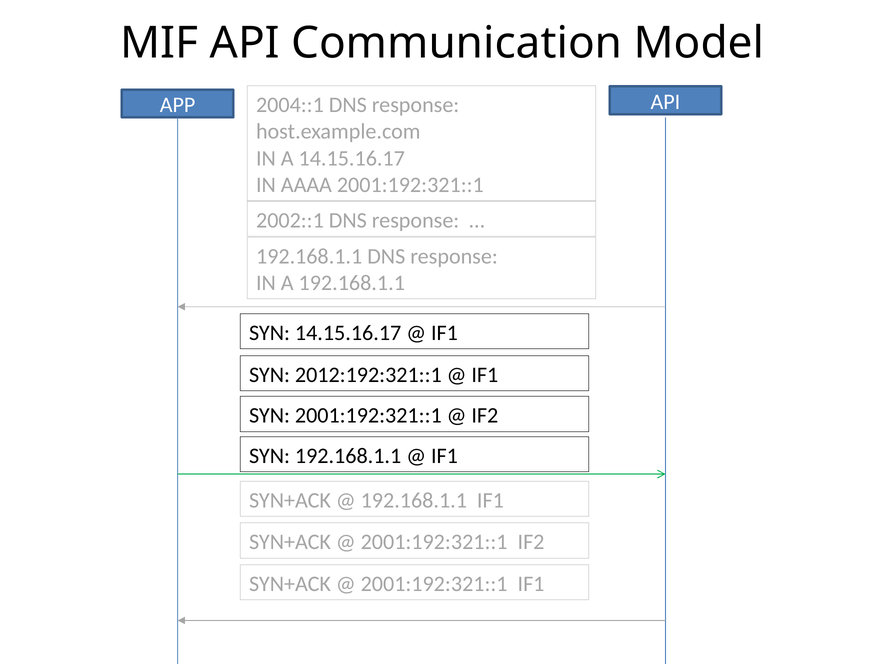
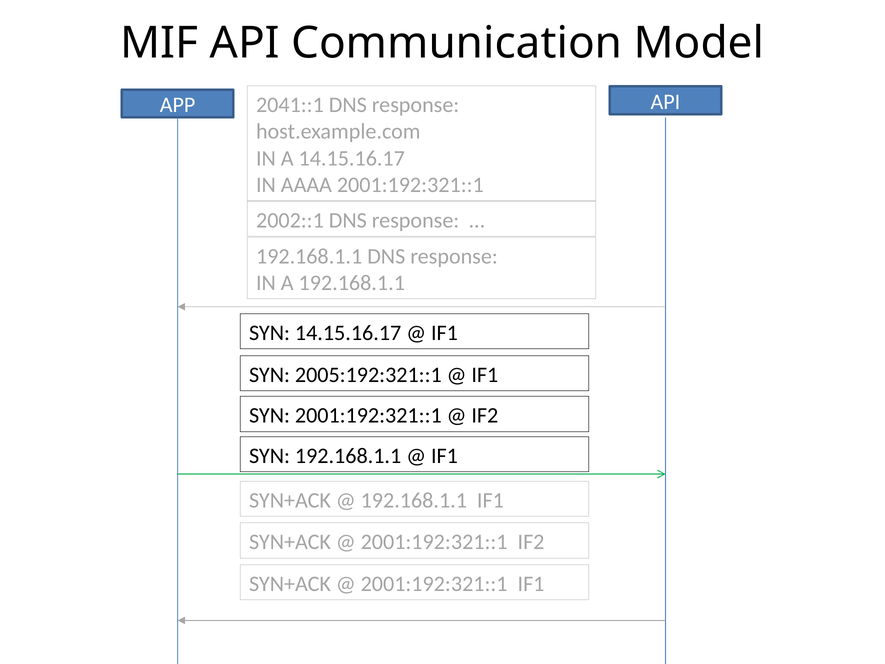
2004::1: 2004::1 -> 2041::1
2012:192:321::1: 2012:192:321::1 -> 2005:192:321::1
